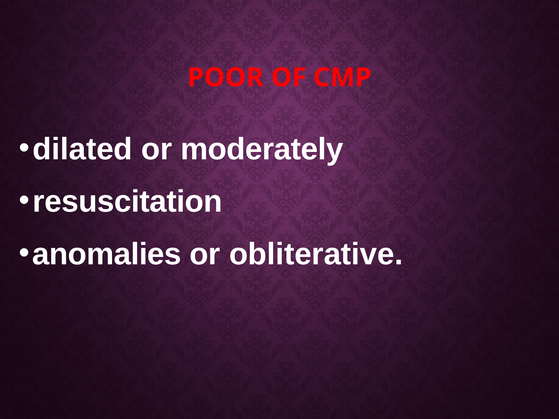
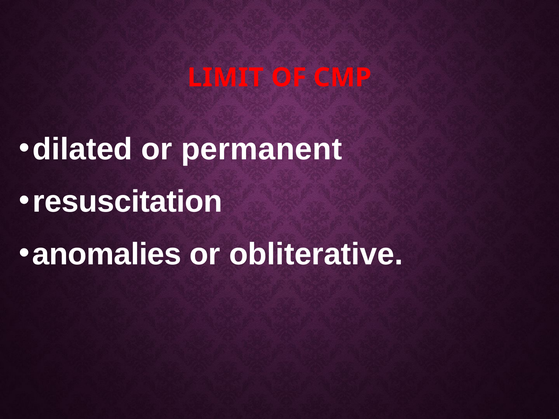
POOR: POOR -> LIMIT
moderately: moderately -> permanent
